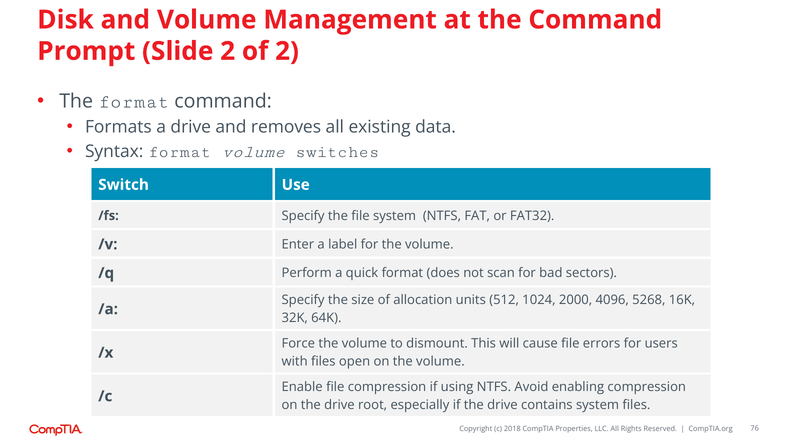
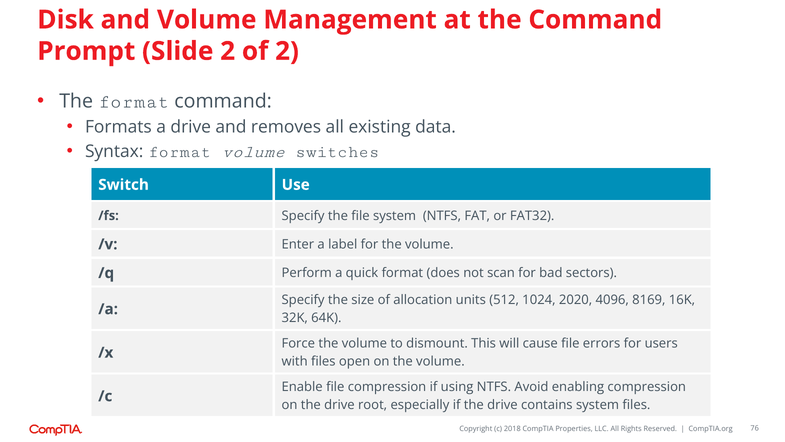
2000: 2000 -> 2020
5268: 5268 -> 8169
